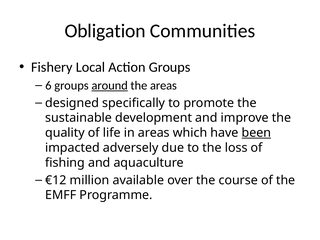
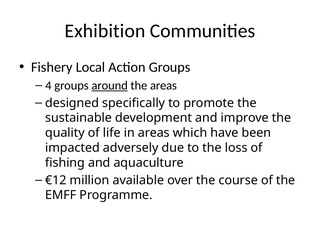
Obligation: Obligation -> Exhibition
6: 6 -> 4
been underline: present -> none
